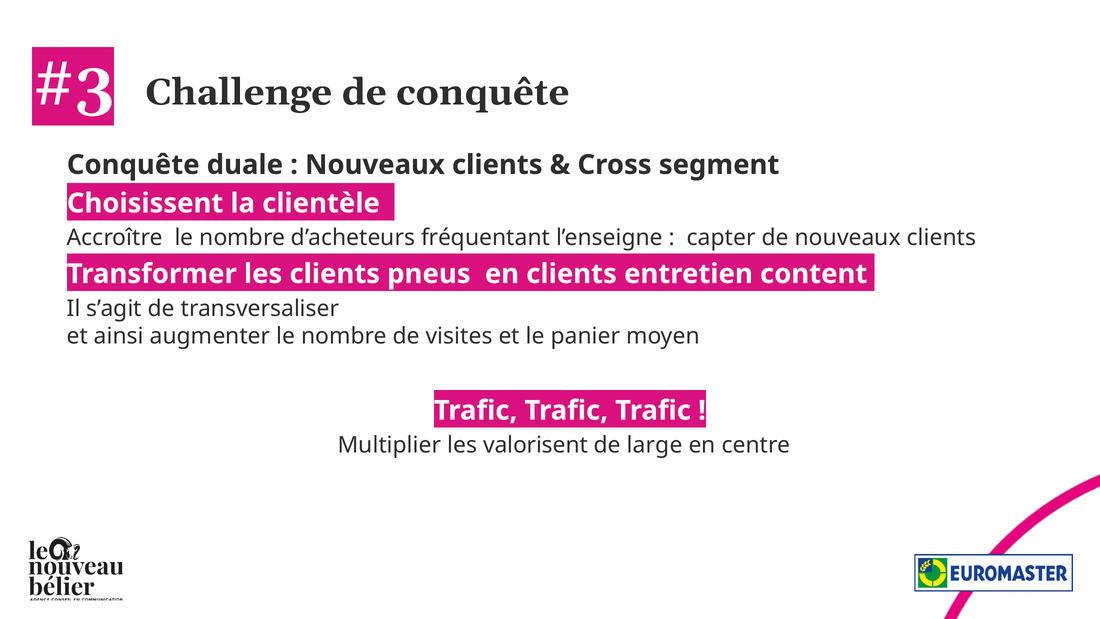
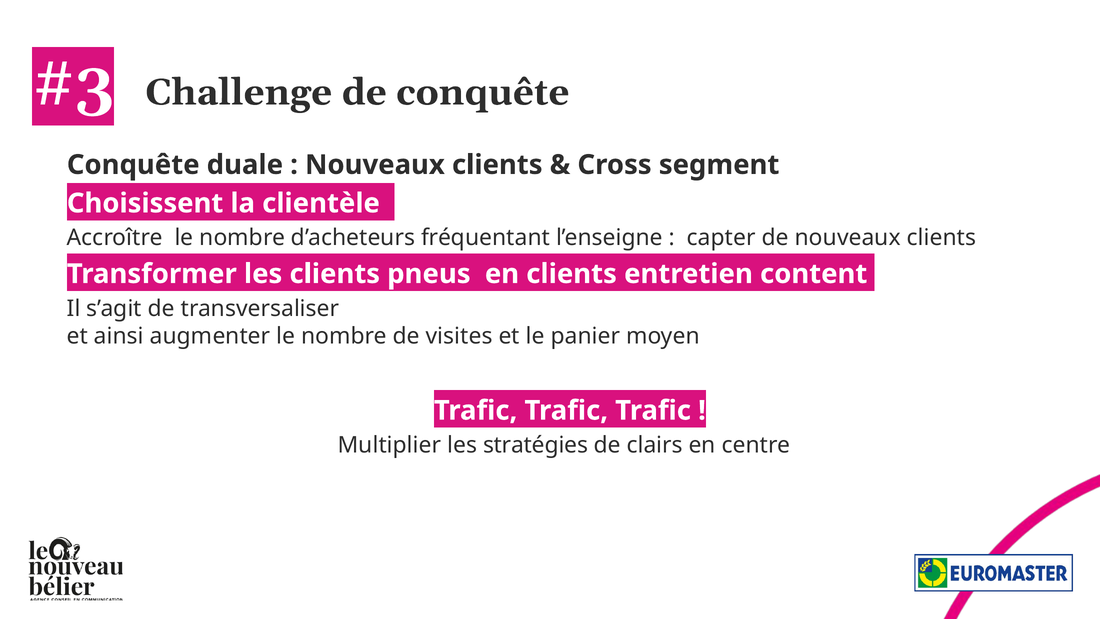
valorisent: valorisent -> stratégies
large: large -> clairs
